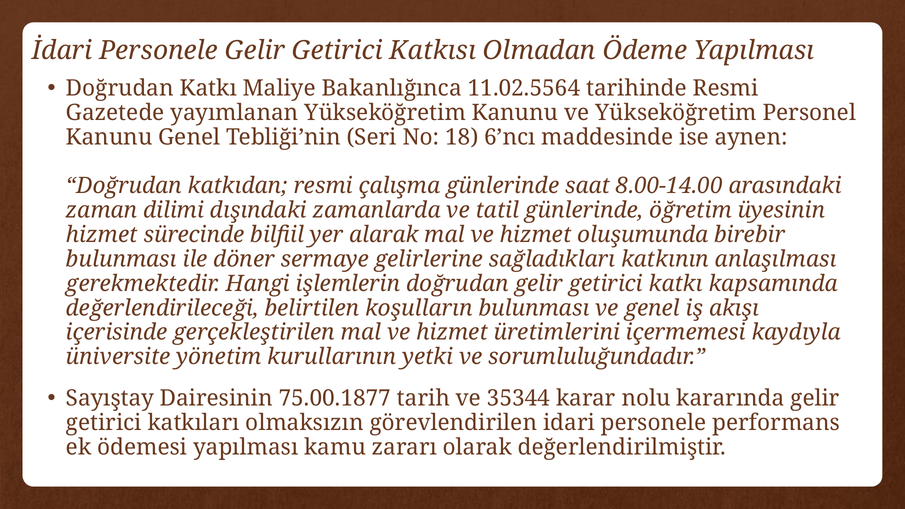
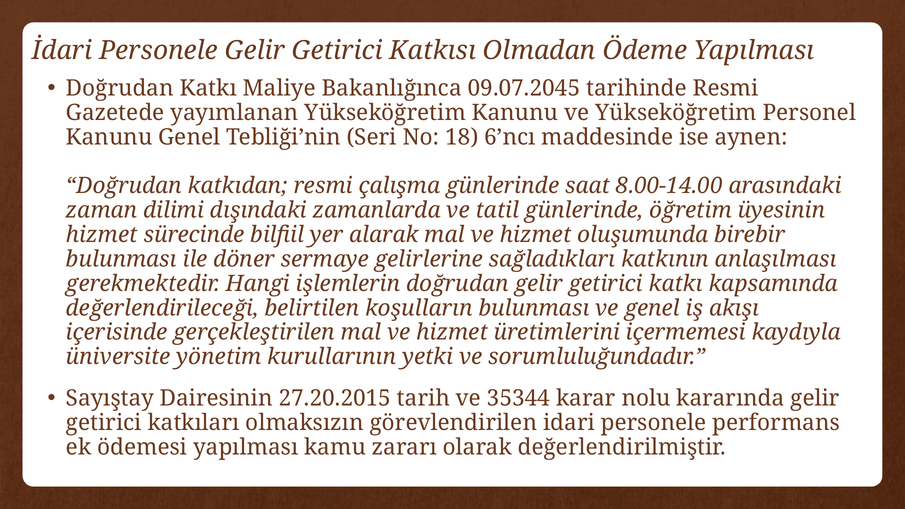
11.02.5564: 11.02.5564 -> 09.07.2045
75.00.1877: 75.00.1877 -> 27.20.2015
